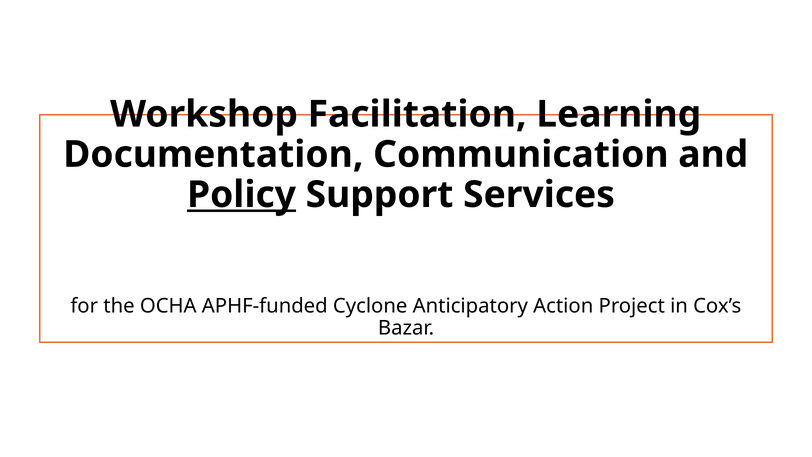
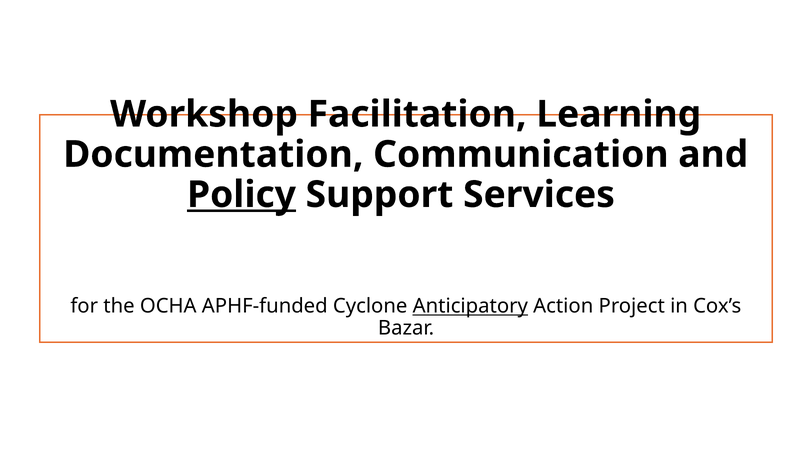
Anticipatory underline: none -> present
